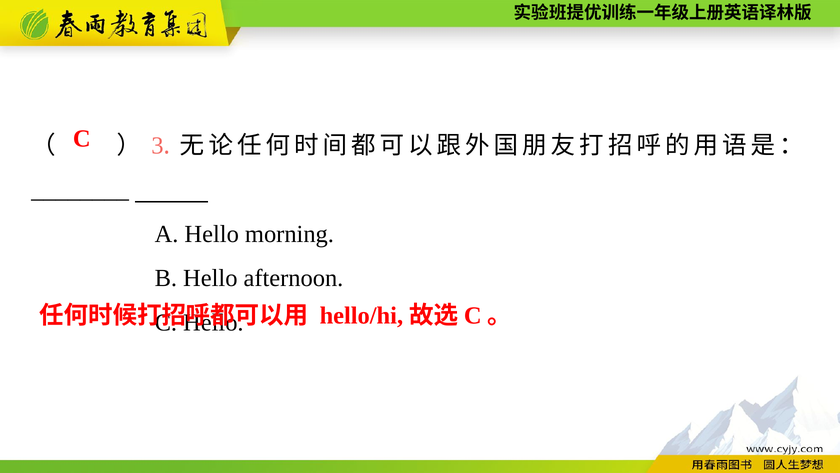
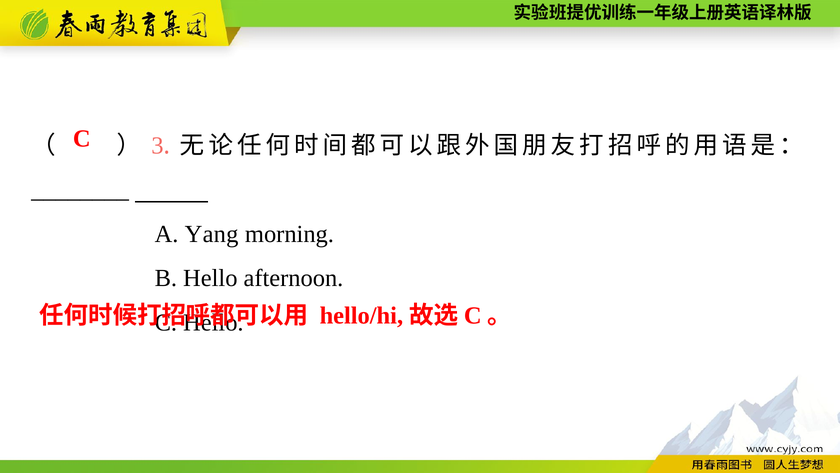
A Hello: Hello -> Yang
